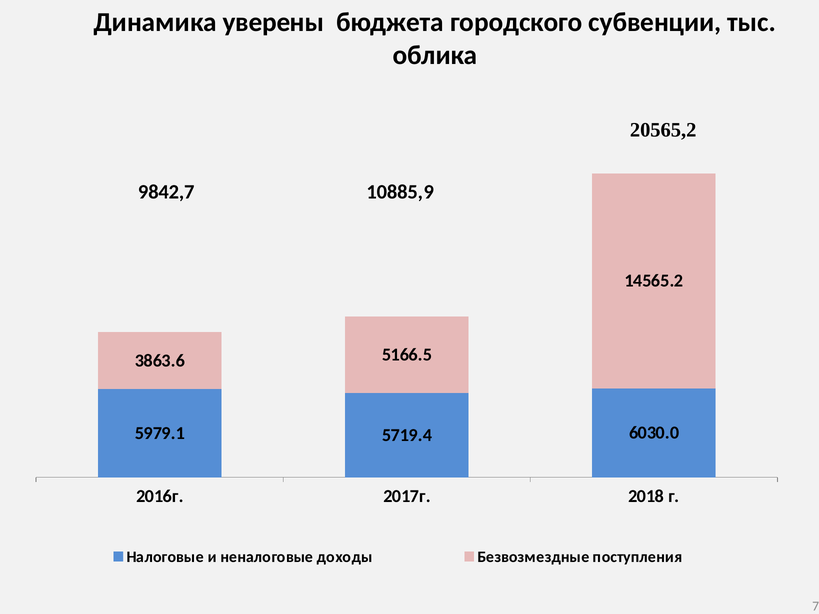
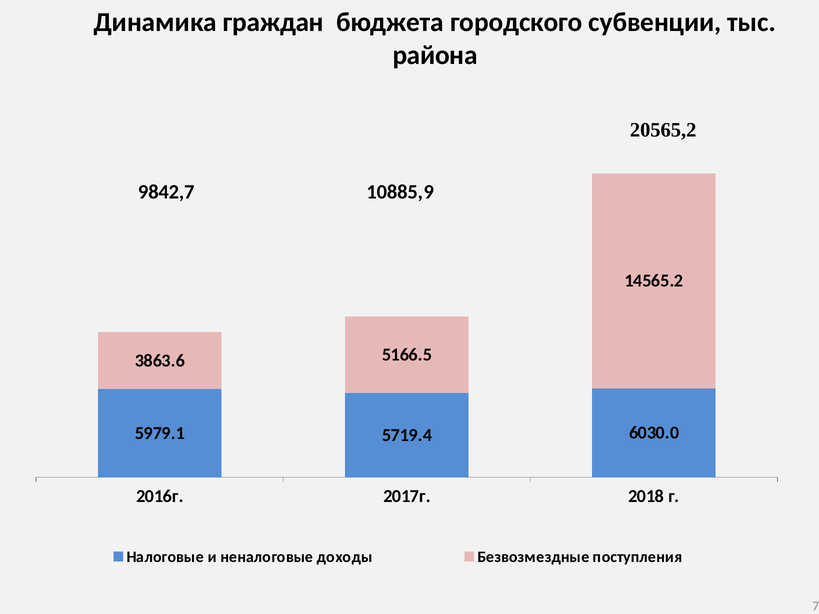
уверены: уверены -> граждан
облика: облика -> района
